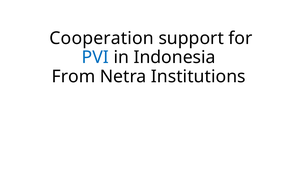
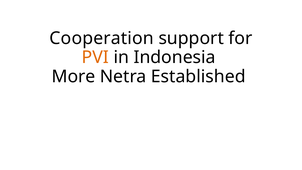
PVI colour: blue -> orange
From: From -> More
Institutions: Institutions -> Established
